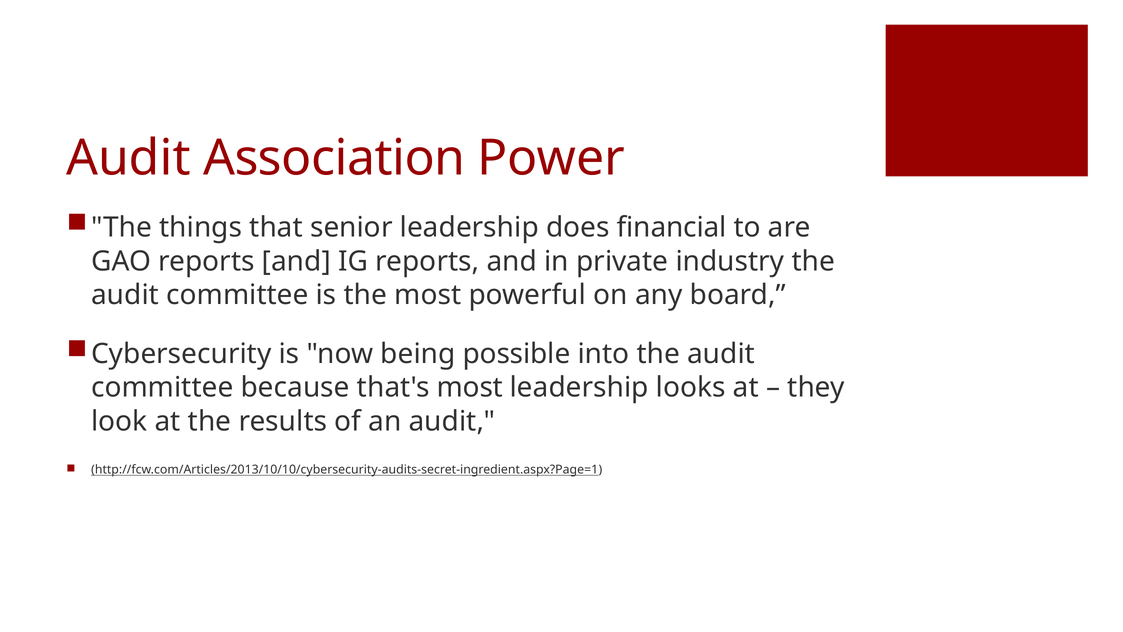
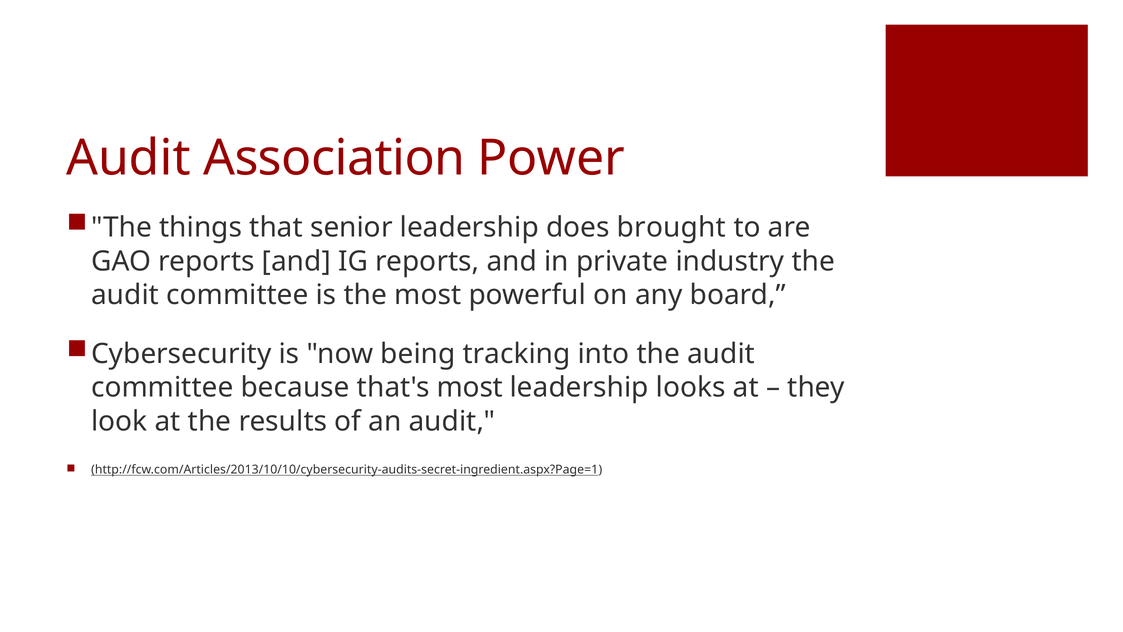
financial: financial -> brought
possible: possible -> tracking
